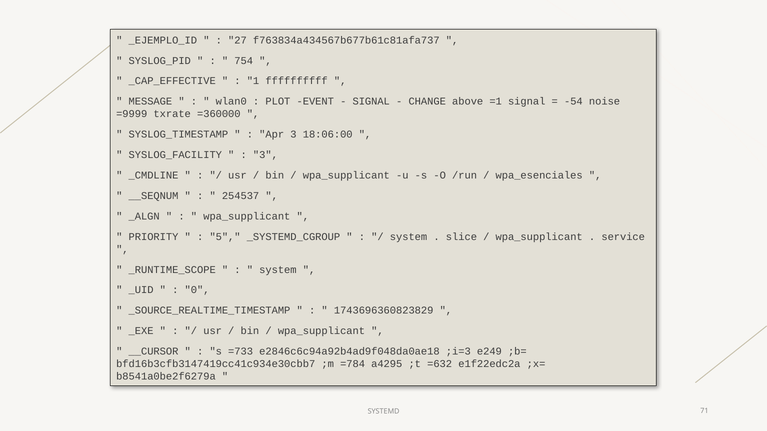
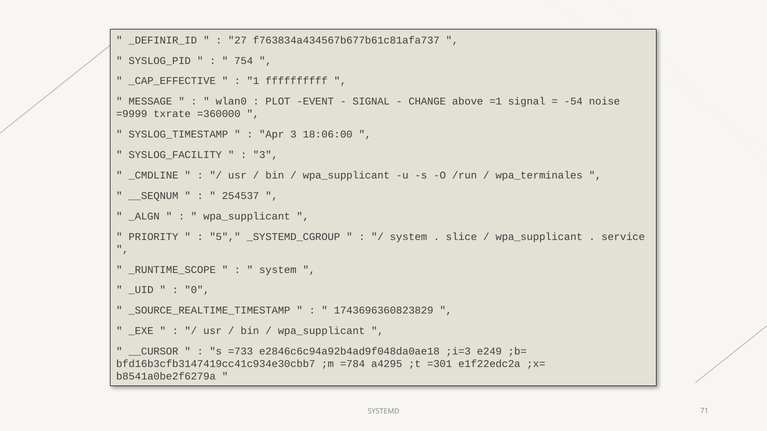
_EJEMPLO_ID: _EJEMPLO_ID -> _DEFINIR_ID
wpa_esenciales: wpa_esenciales -> wpa_terminales
=632: =632 -> =301
